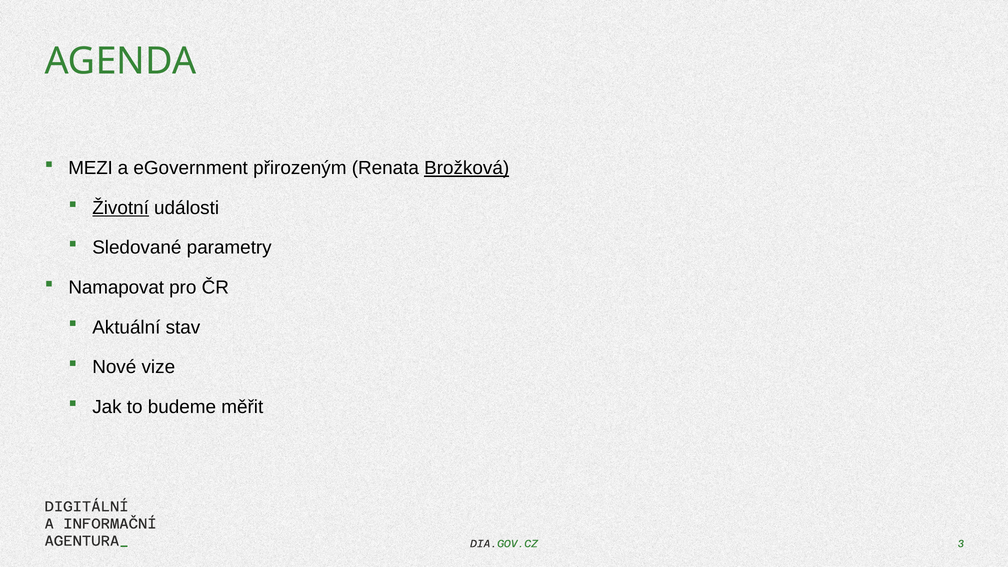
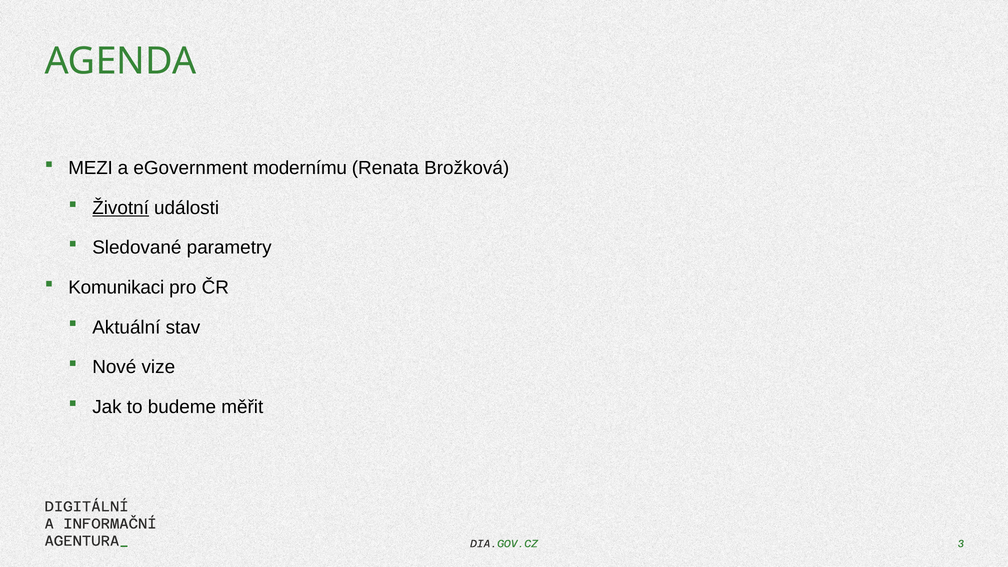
přirozeným: přirozeným -> modernímu
Brožková underline: present -> none
Namapovat: Namapovat -> Komunikaci
